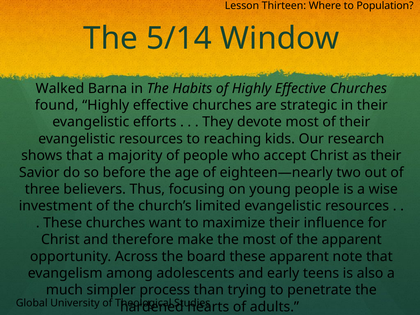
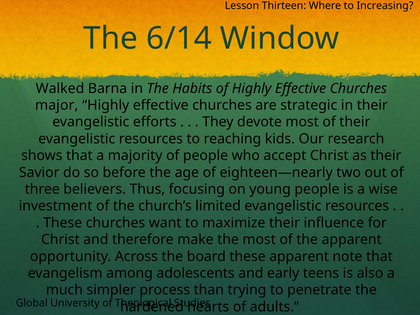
Population: Population -> Increasing
5/14: 5/14 -> 6/14
found: found -> major
